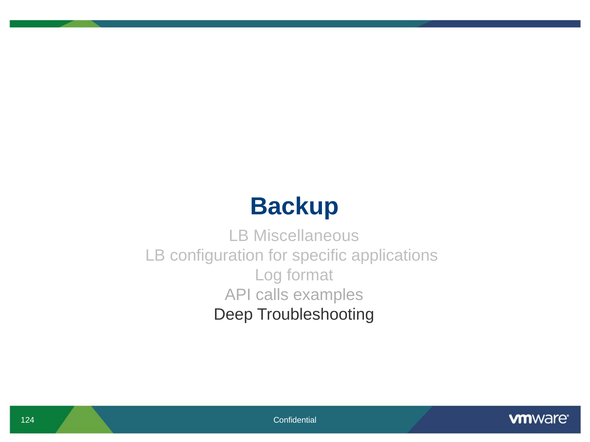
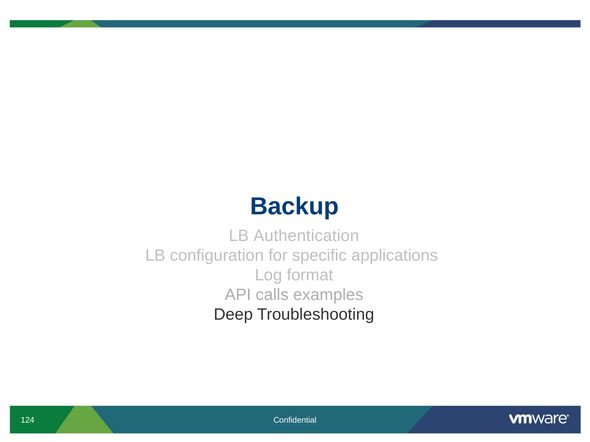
Miscellaneous: Miscellaneous -> Authentication
